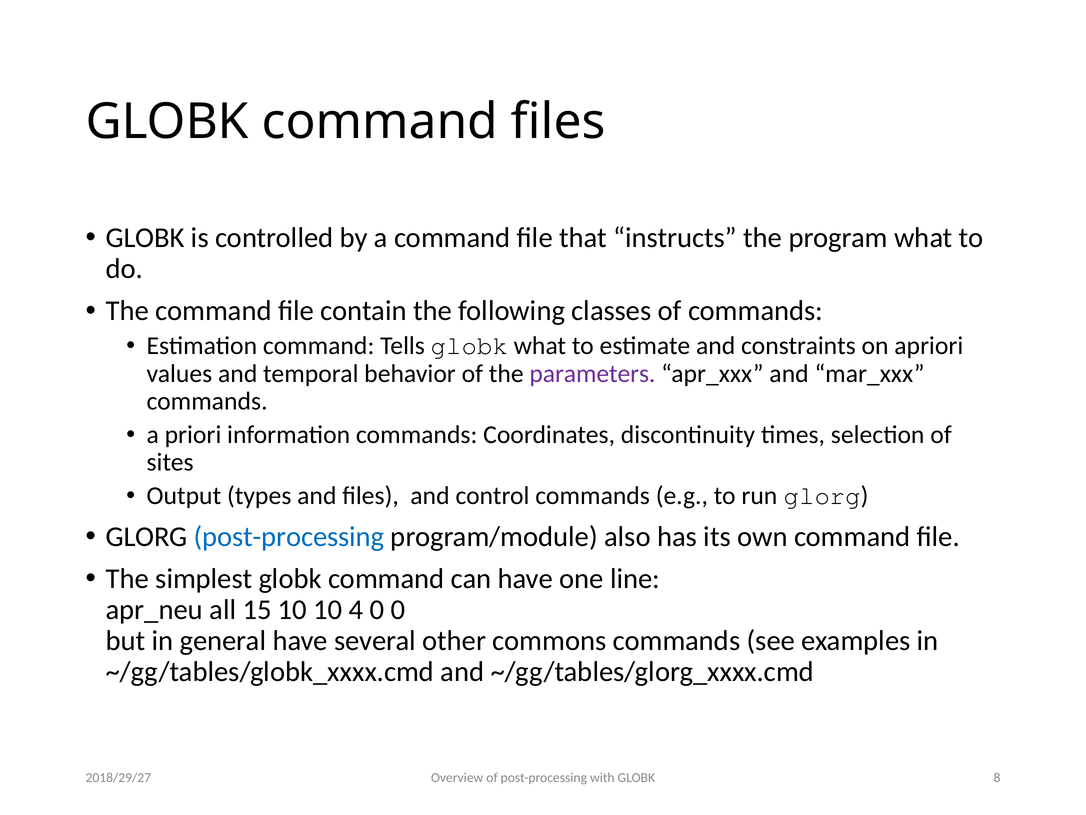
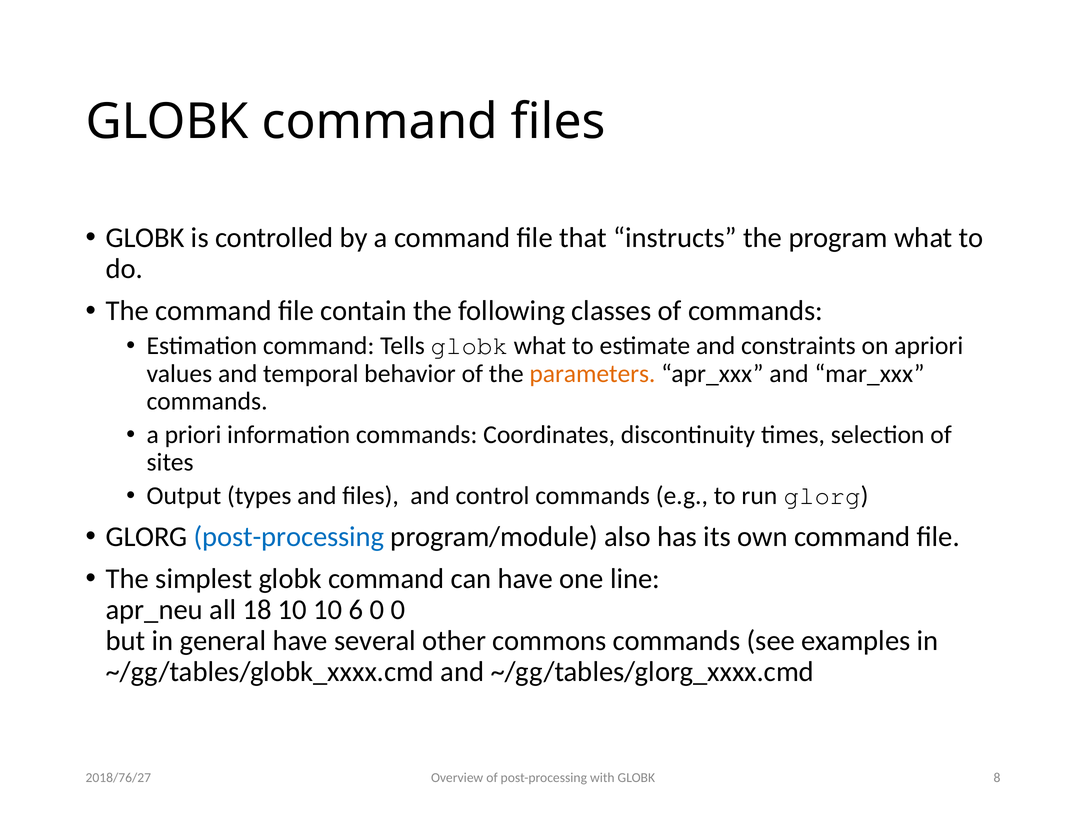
parameters colour: purple -> orange
15: 15 -> 18
4: 4 -> 6
2018/29/27: 2018/29/27 -> 2018/76/27
